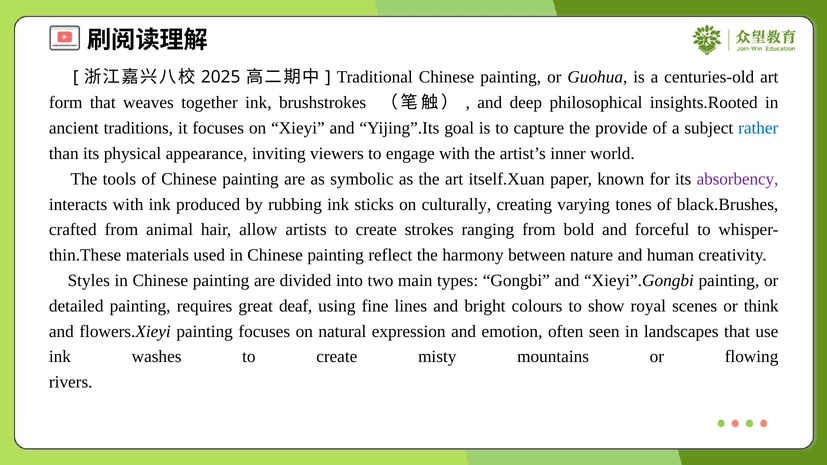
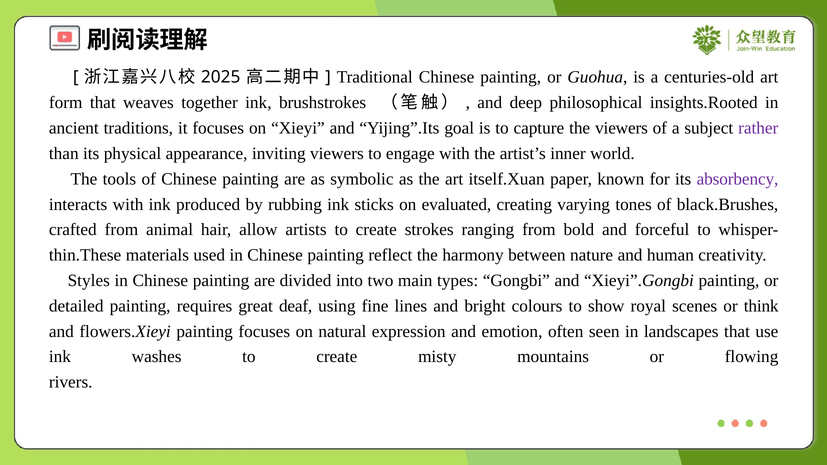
the provide: provide -> viewers
rather colour: blue -> purple
culturally: culturally -> evaluated
